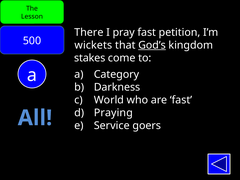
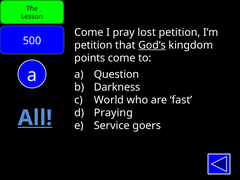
There at (89, 32): There -> Come
pray fast: fast -> lost
wickets at (93, 45): wickets -> petition
stakes: stakes -> points
Category: Category -> Question
All underline: none -> present
